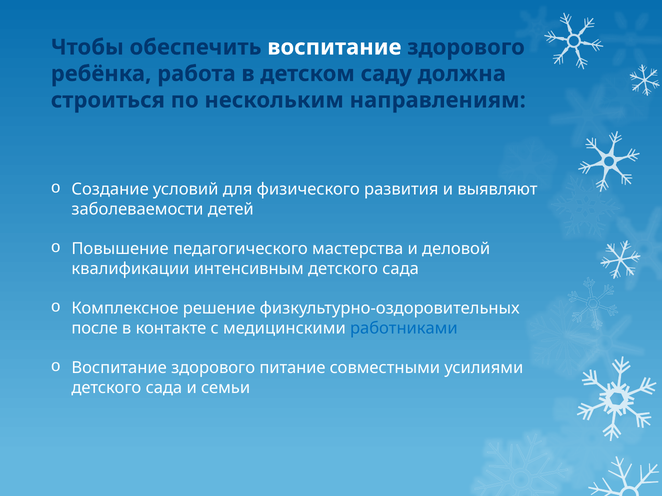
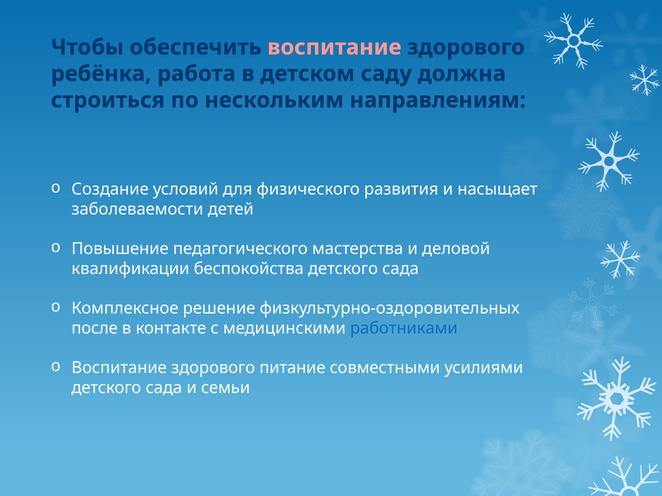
воспитание at (334, 47) colour: white -> pink
выявляют: выявляют -> насыщает
интенсивным: интенсивным -> беспокойства
